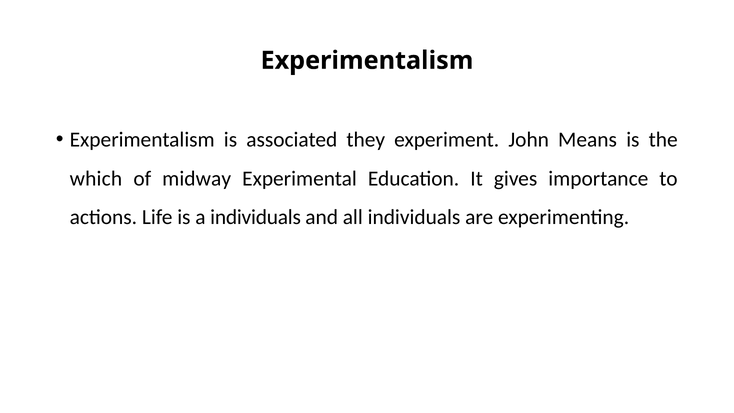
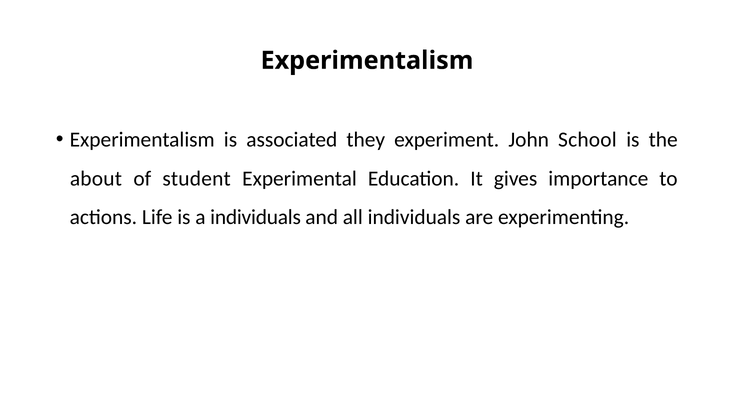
Means: Means -> School
which: which -> about
midway: midway -> student
